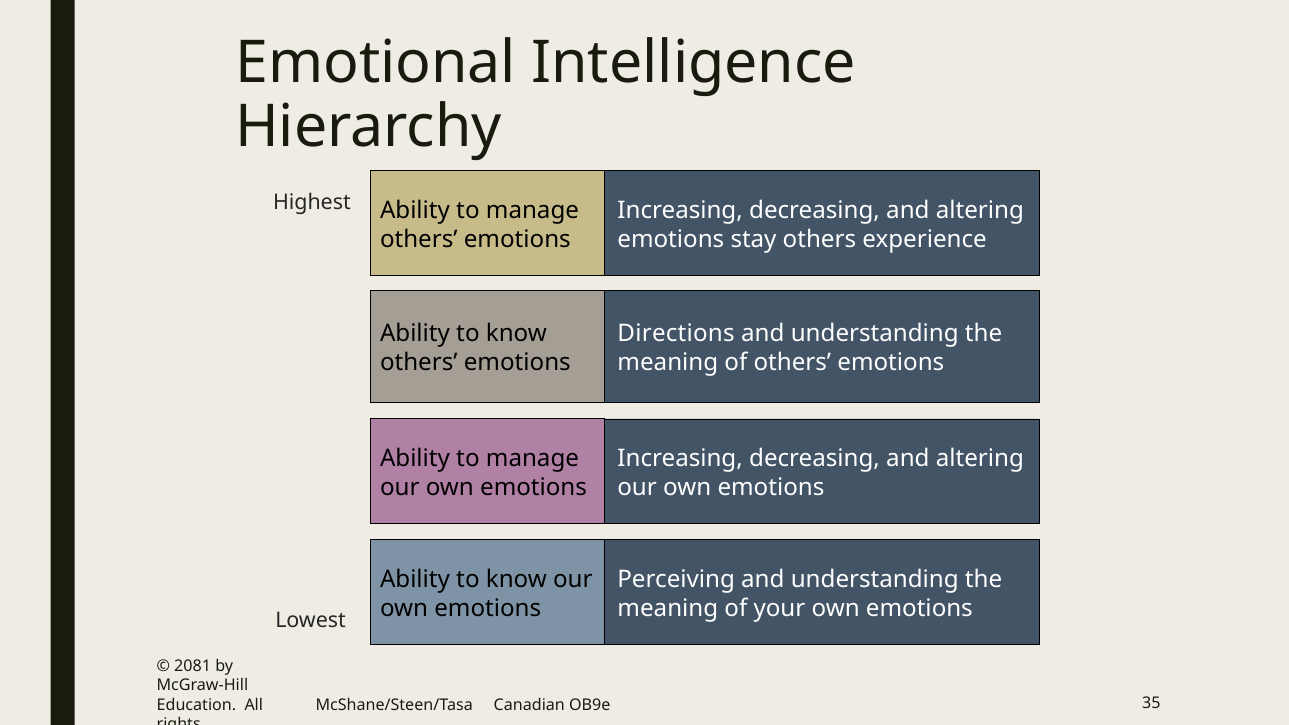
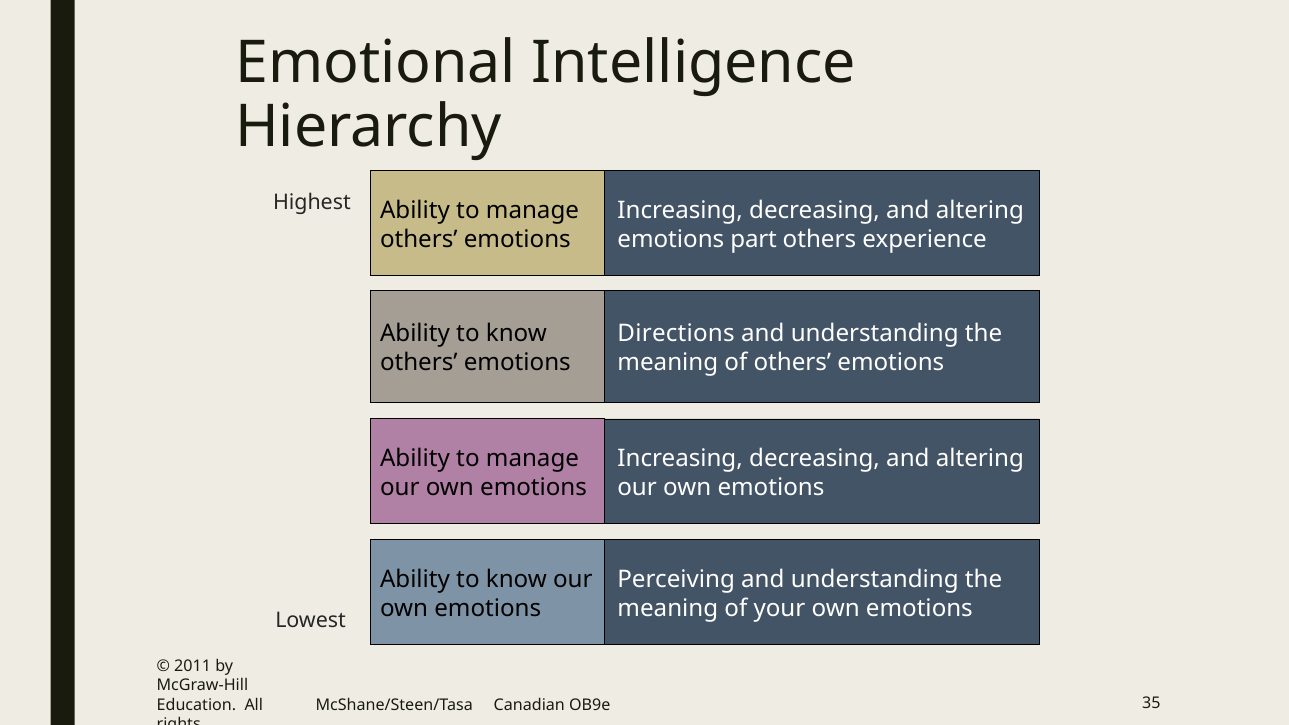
stay: stay -> part
2081: 2081 -> 2011
